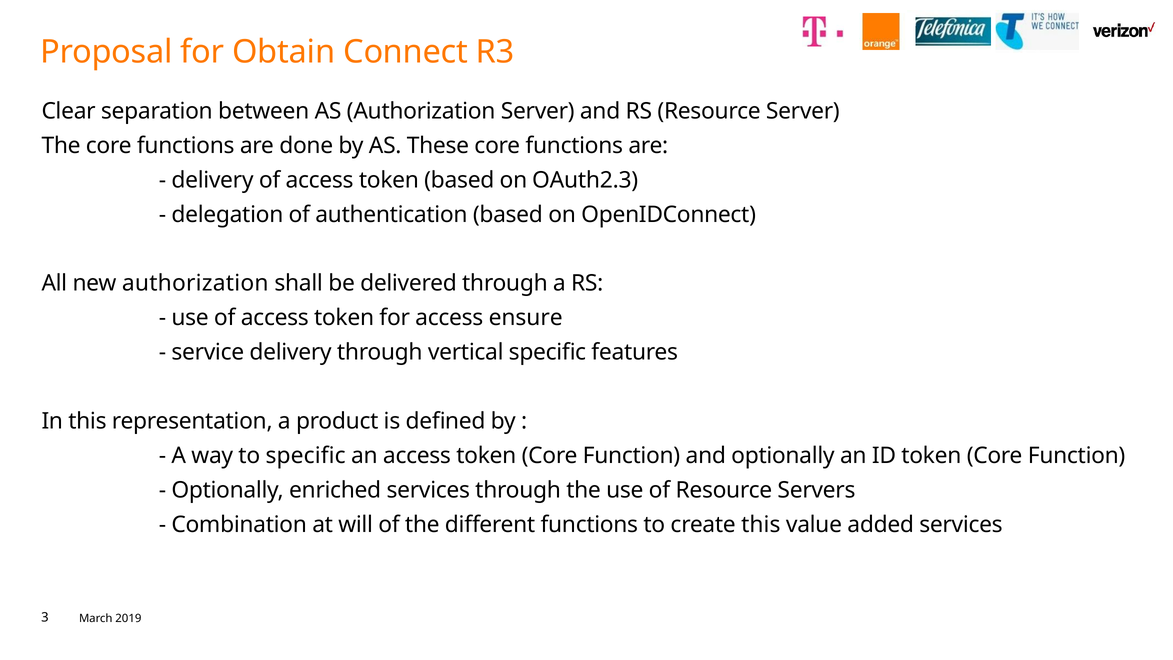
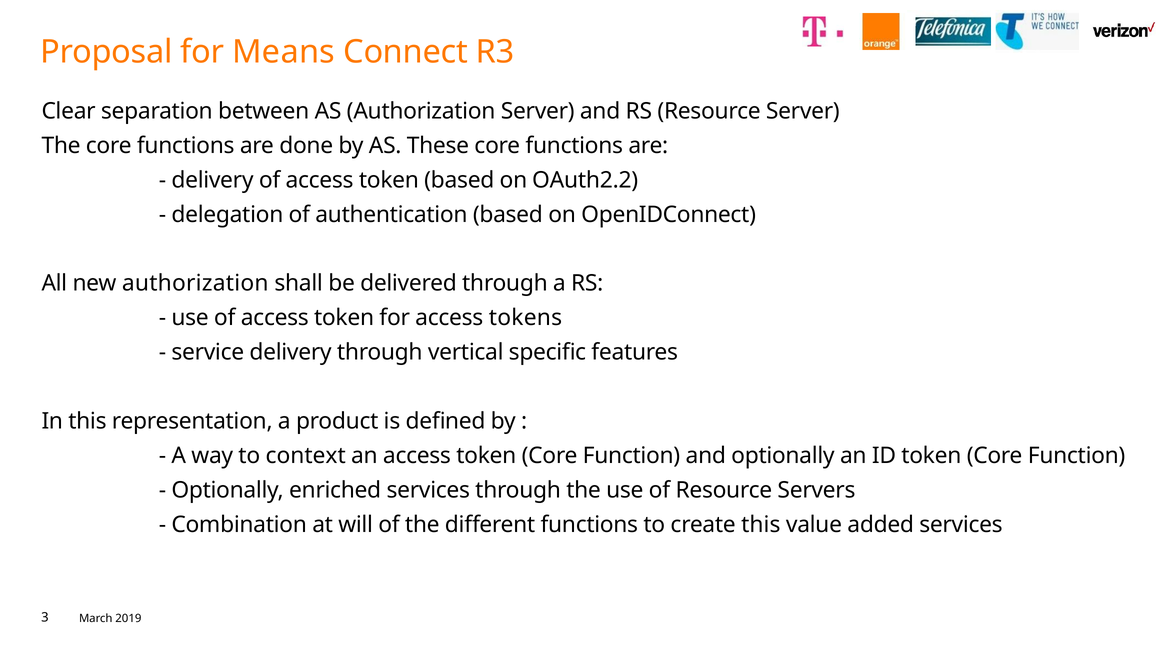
Obtain: Obtain -> Means
OAuth2.3: OAuth2.3 -> OAuth2.2
ensure: ensure -> tokens
to specific: specific -> context
